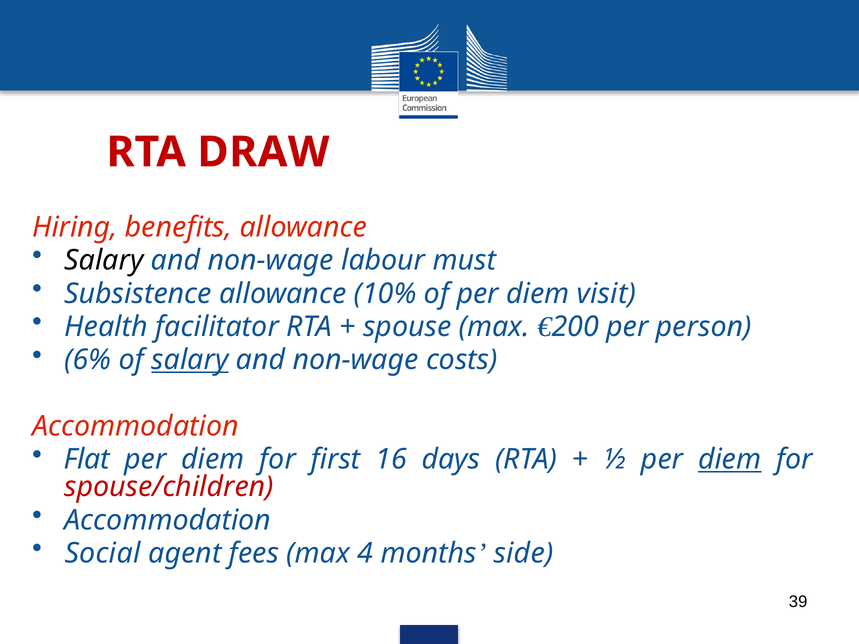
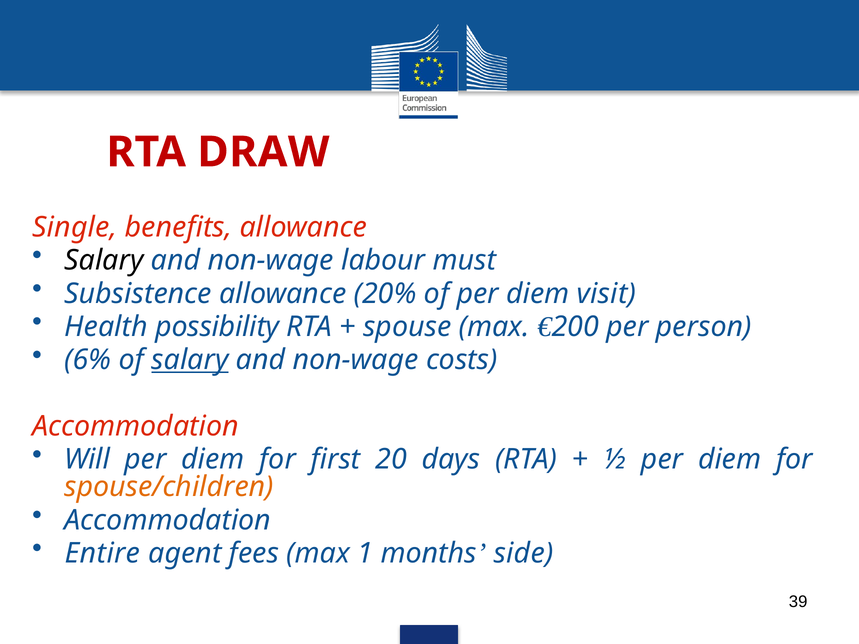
Hiring: Hiring -> Single
10%: 10% -> 20%
facilitator: facilitator -> possibility
Flat: Flat -> Will
16: 16 -> 20
diem at (730, 460) underline: present -> none
spouse/children colour: red -> orange
Social: Social -> Entire
4: 4 -> 1
